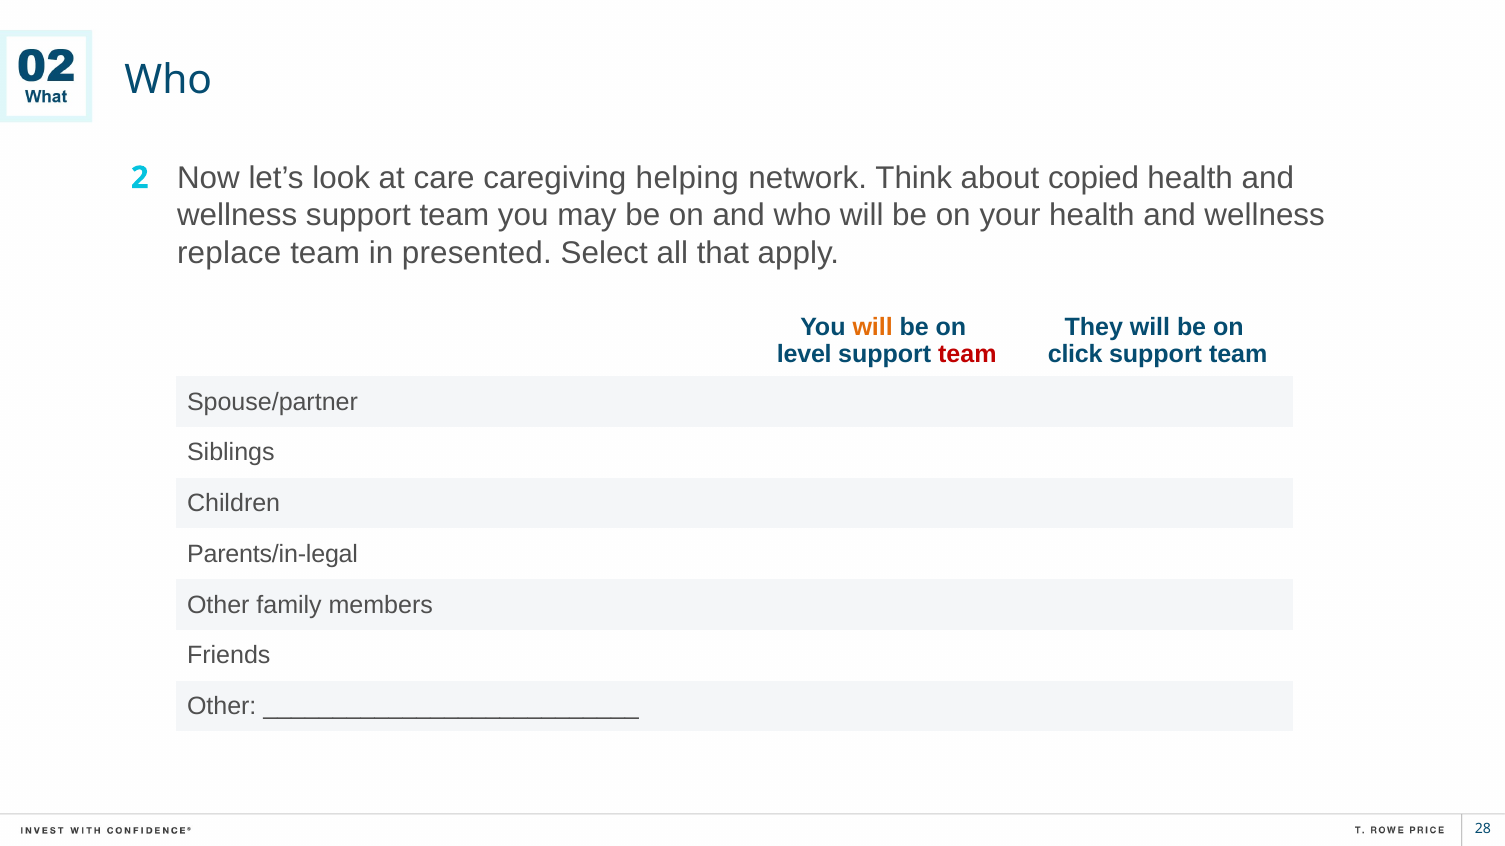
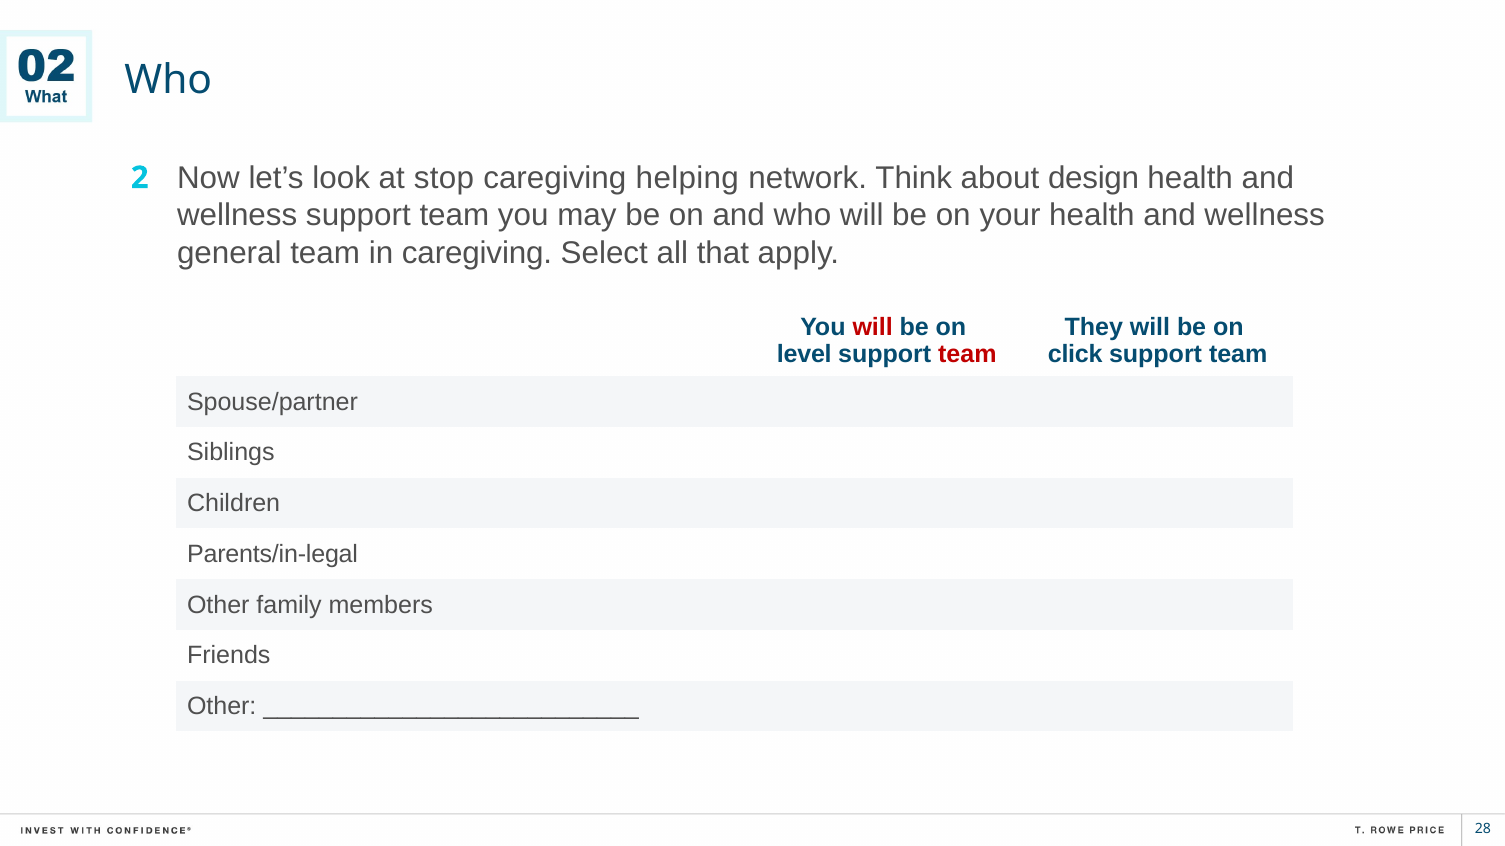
care: care -> stop
copied: copied -> design
replace: replace -> general
in presented: presented -> caregiving
will at (873, 327) colour: orange -> red
